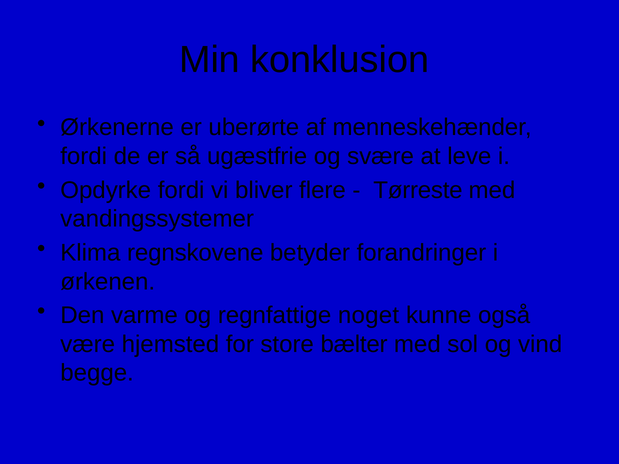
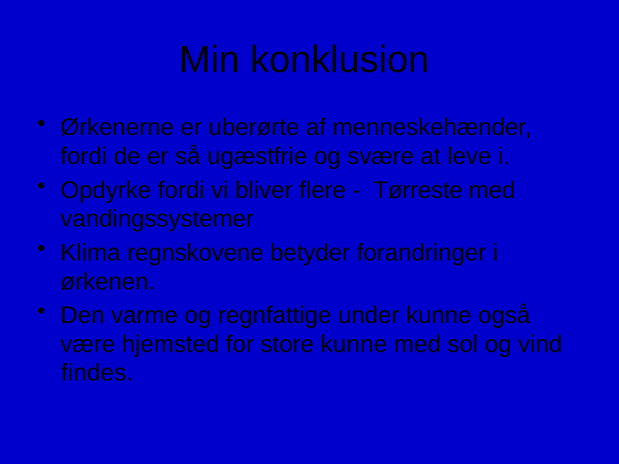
noget: noget -> under
store bælter: bælter -> kunne
begge: begge -> findes
